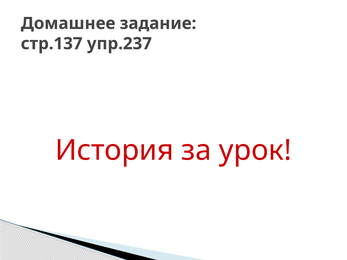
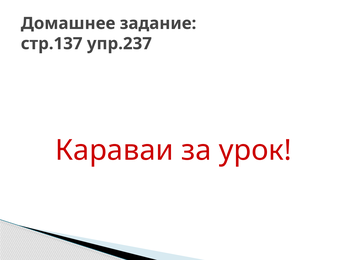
История: История -> Караваи
